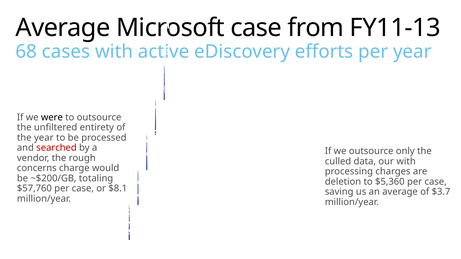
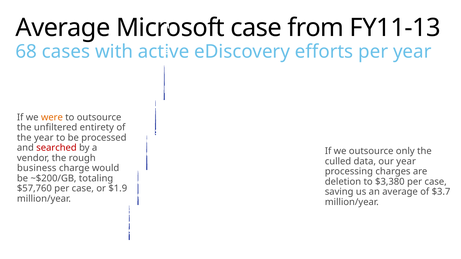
were colour: black -> orange
our with: with -> year
concerns: concerns -> business
$5,360: $5,360 -> $3,380
$8.1: $8.1 -> $1.9
